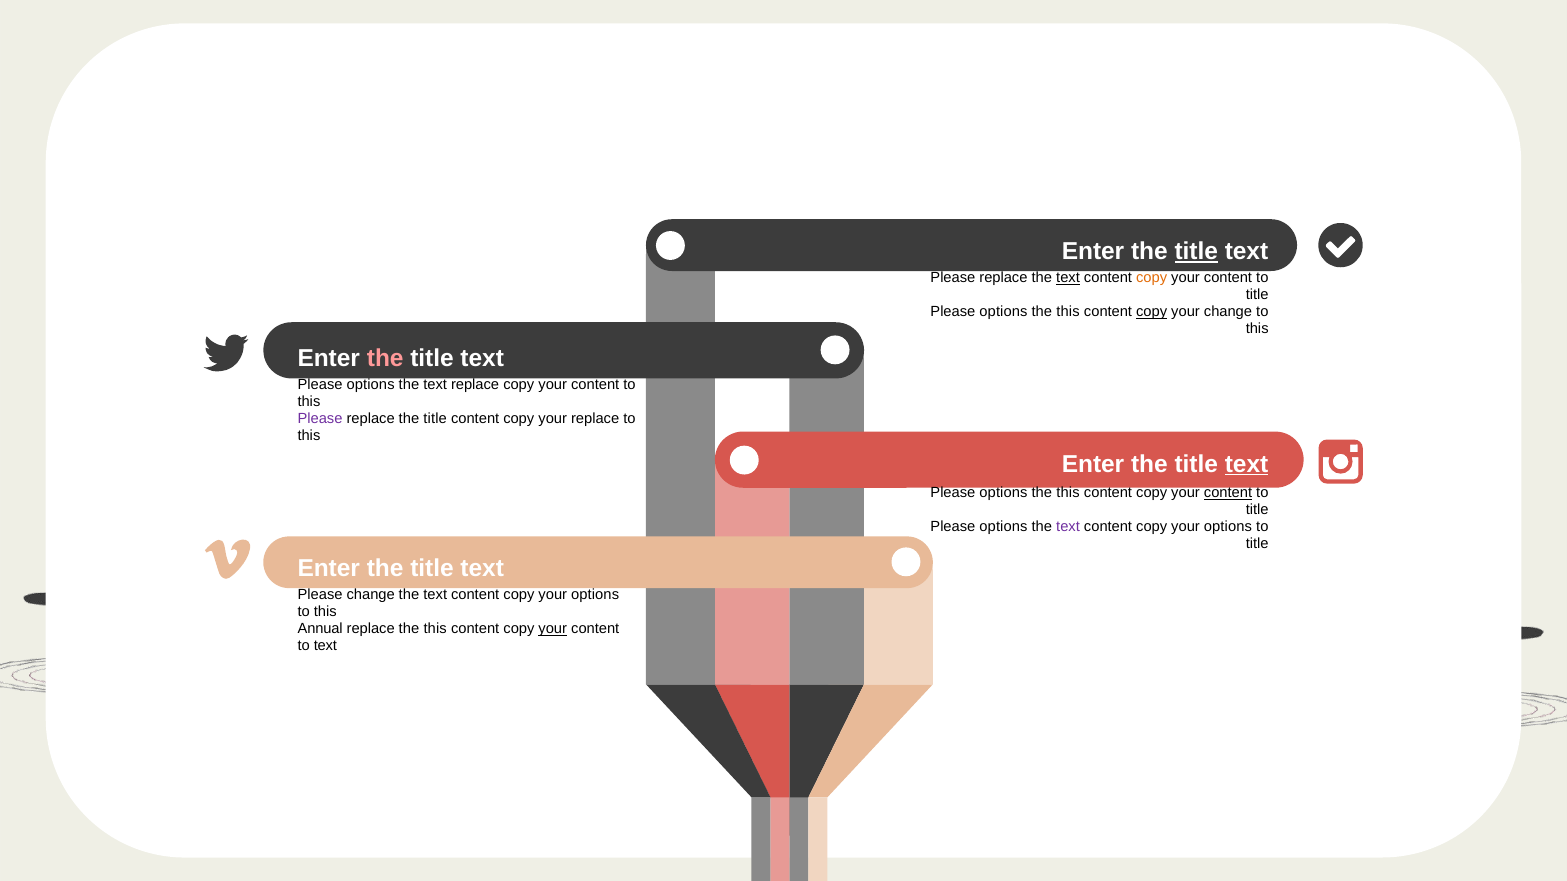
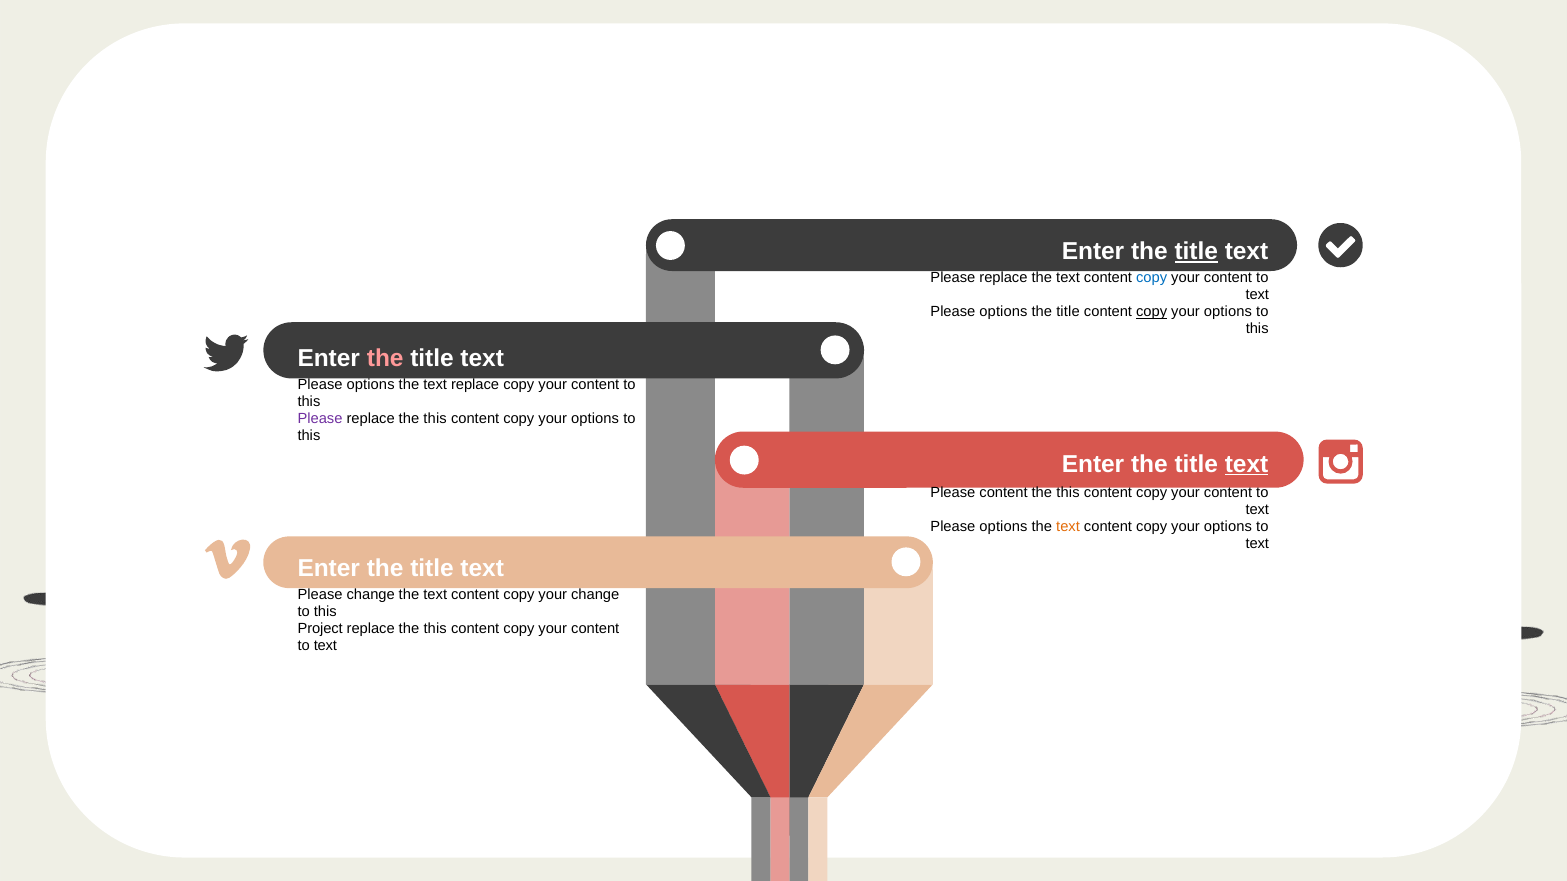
text at (1068, 278) underline: present -> none
copy at (1152, 278) colour: orange -> blue
title at (1257, 295): title -> text
this at (1068, 312): this -> title
change at (1228, 312): change -> options
title at (435, 419): title -> this
replace at (595, 419): replace -> options
options at (1003, 493): options -> content
content at (1228, 493) underline: present -> none
title at (1257, 510): title -> text
text at (1068, 527) colour: purple -> orange
title at (1257, 544): title -> text
options at (595, 595): options -> change
Annual: Annual -> Project
your at (553, 629) underline: present -> none
